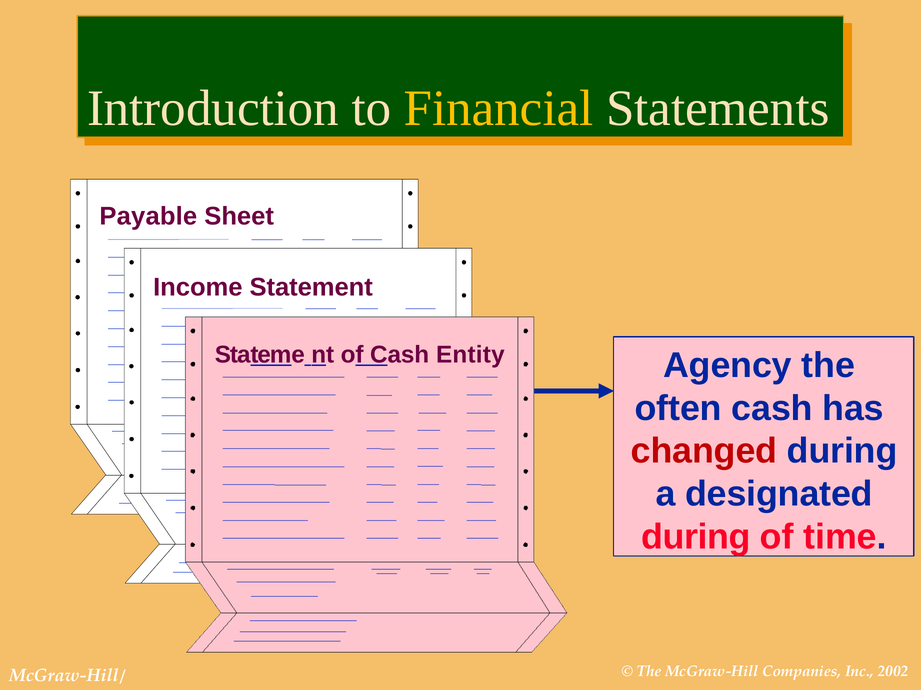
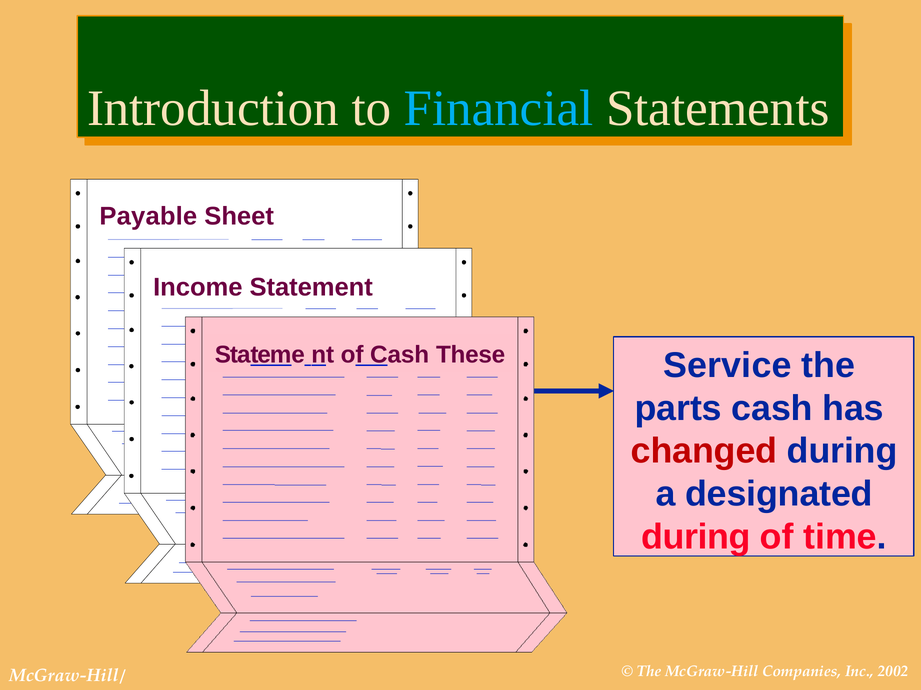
Financial colour: yellow -> light blue
Entity: Entity -> These
Agency: Agency -> Service
often: often -> parts
